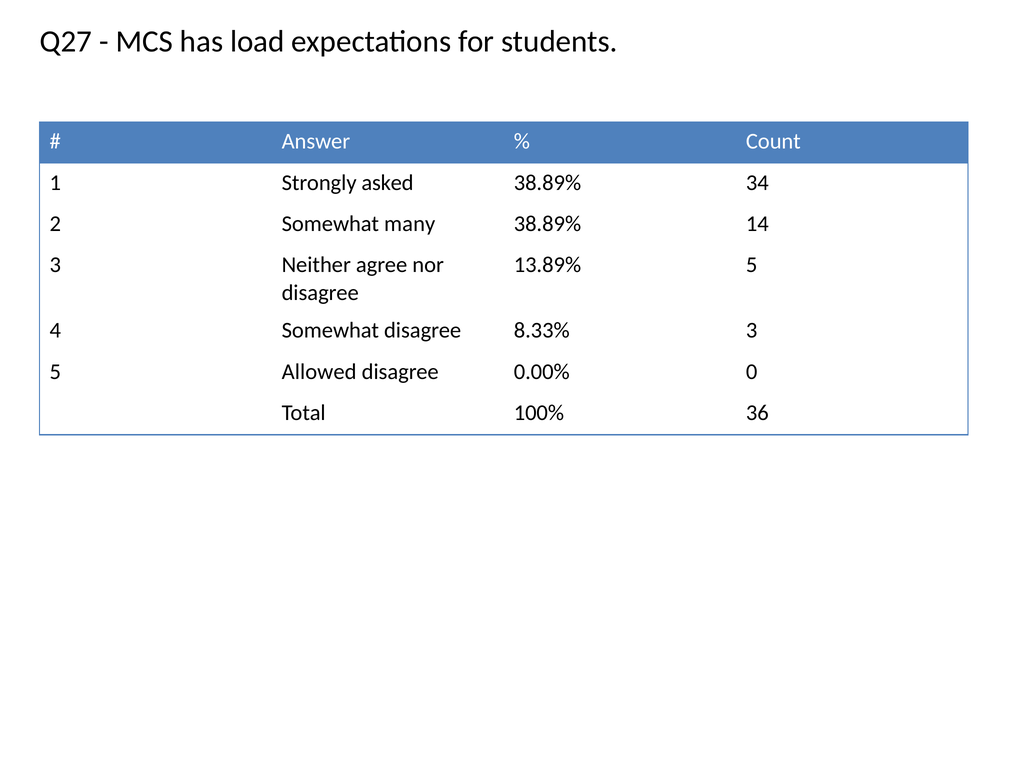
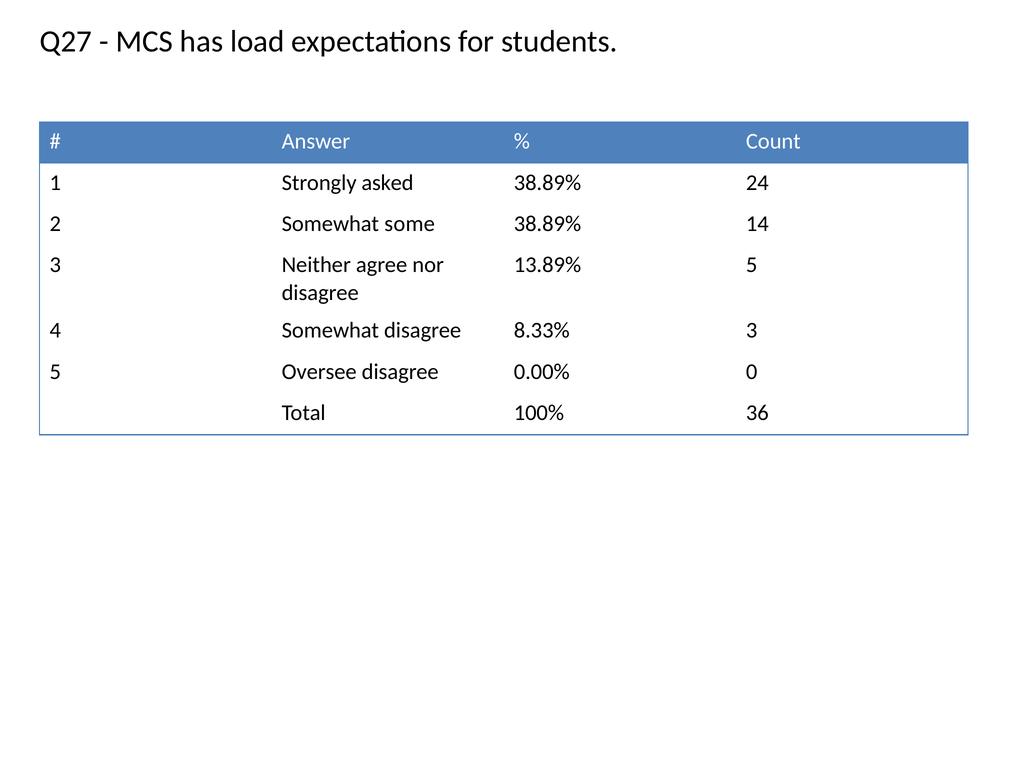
34: 34 -> 24
many: many -> some
Allowed: Allowed -> Oversee
